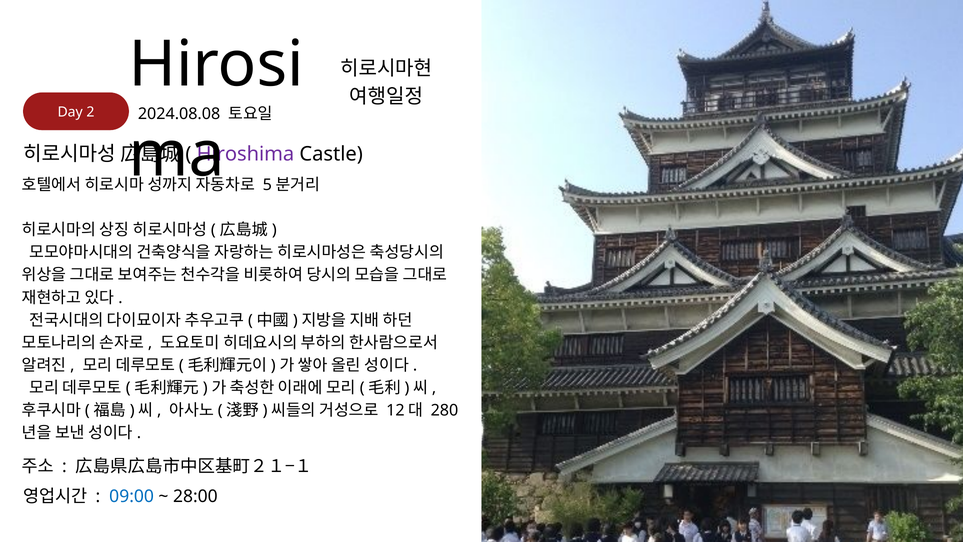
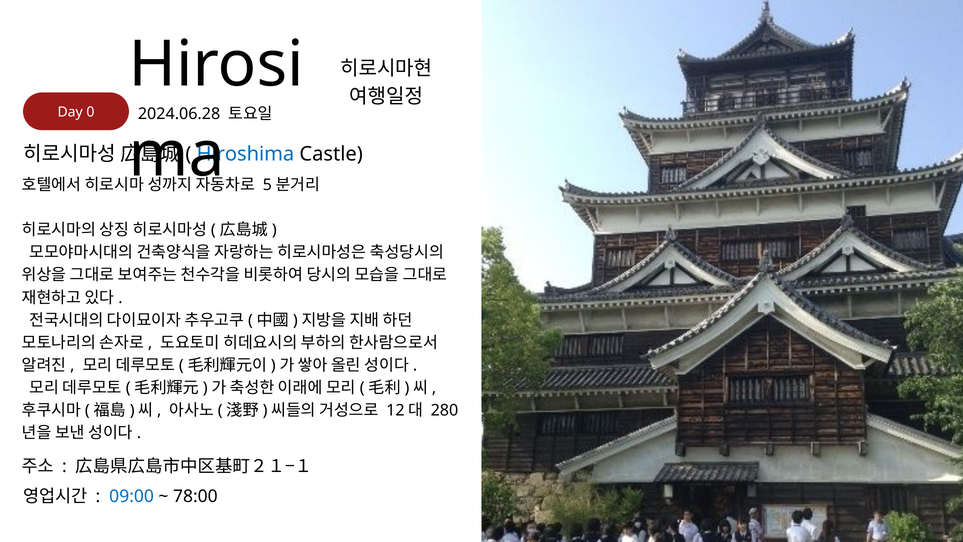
2: 2 -> 0
2024.08.08: 2024.08.08 -> 2024.06.28
Hiroshima colour: purple -> blue
28:00: 28:00 -> 78:00
